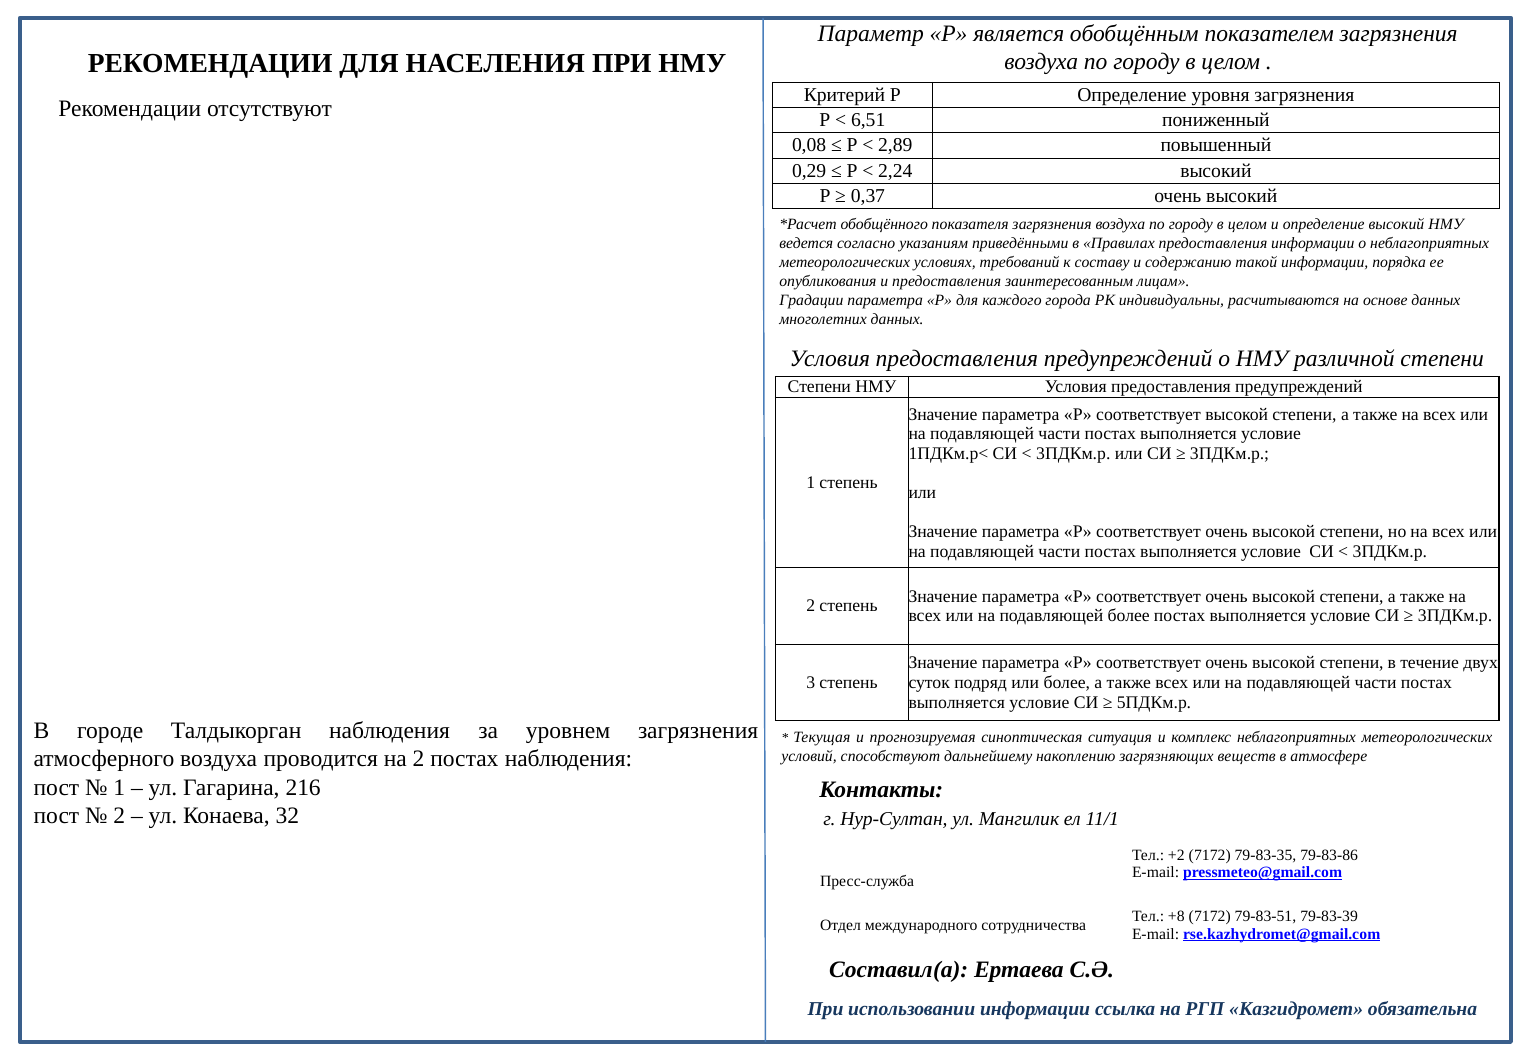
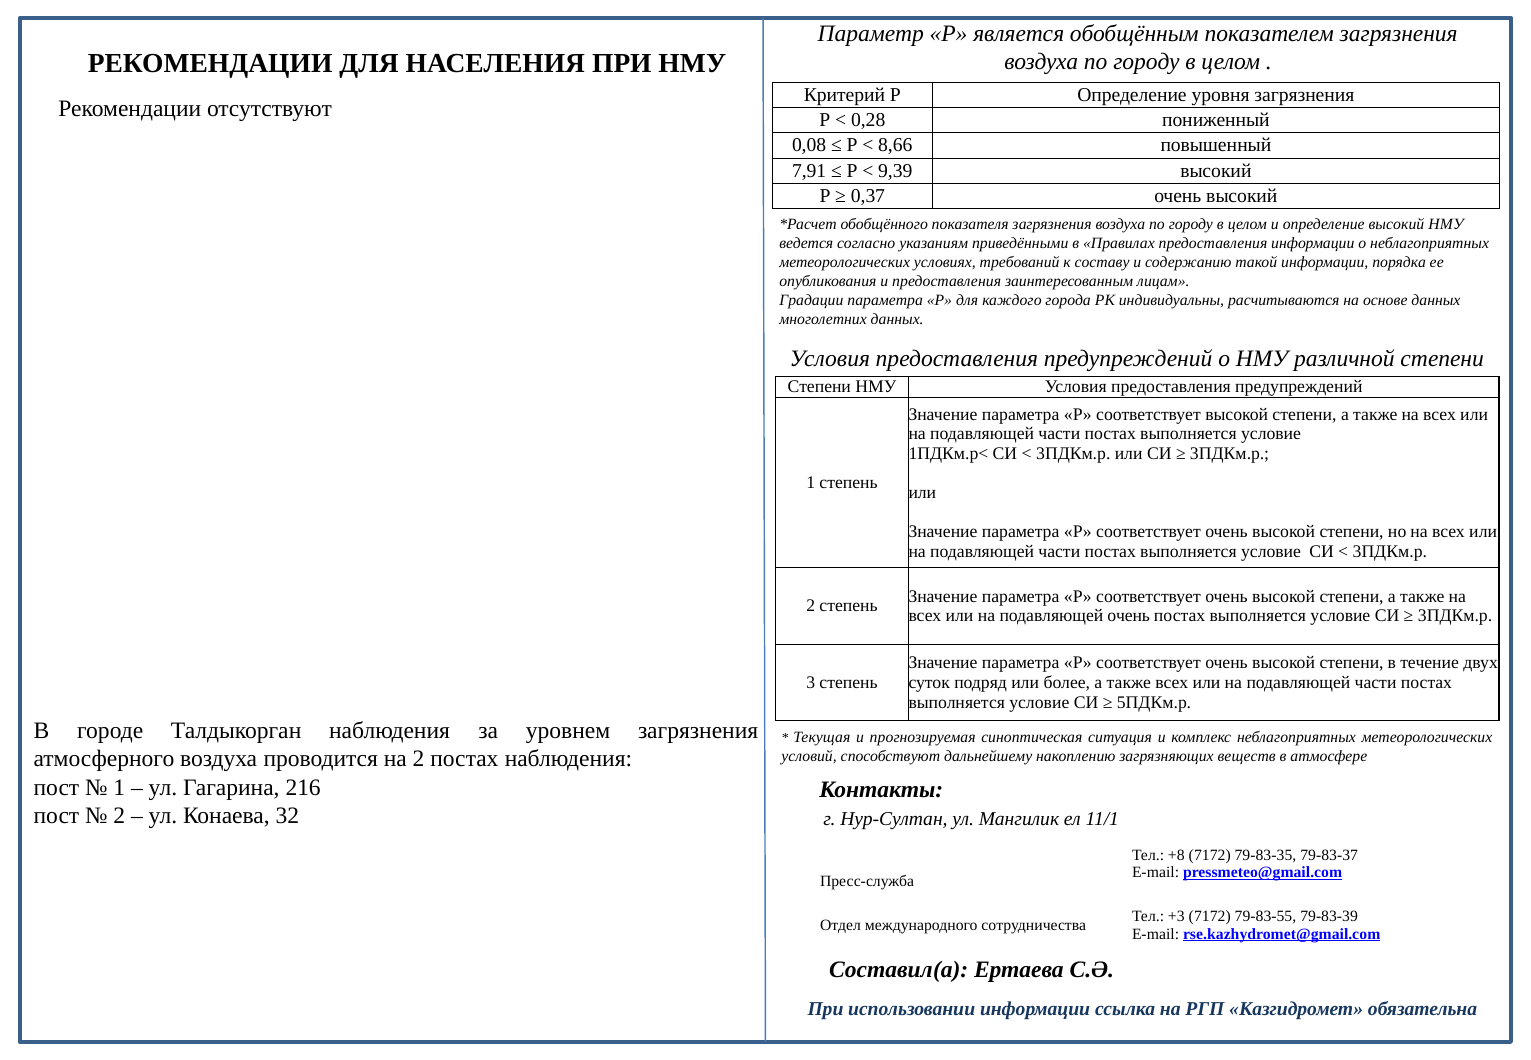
6,51: 6,51 -> 0,28
2,89: 2,89 -> 8,66
0,29: 0,29 -> 7,91
2,24: 2,24 -> 9,39
подавляющей более: более -> очень
+2: +2 -> +8
79-83-86: 79-83-86 -> 79-83-37
+8: +8 -> +3
79-83-51: 79-83-51 -> 79-83-55
